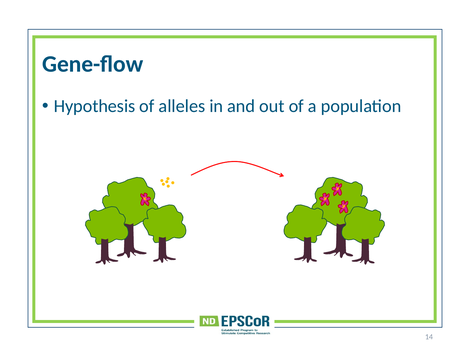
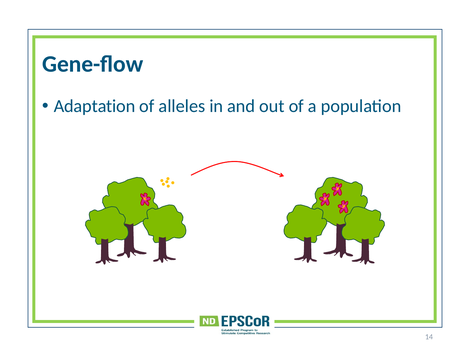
Hypothesis: Hypothesis -> Adaptation
